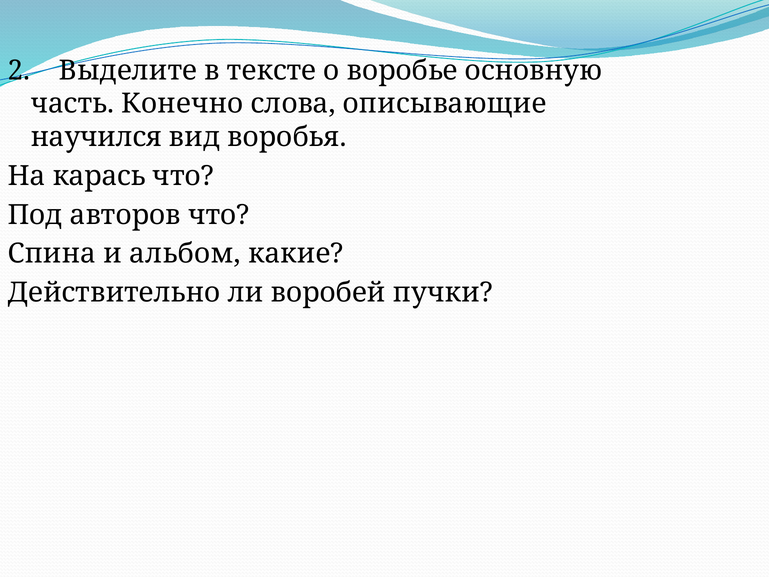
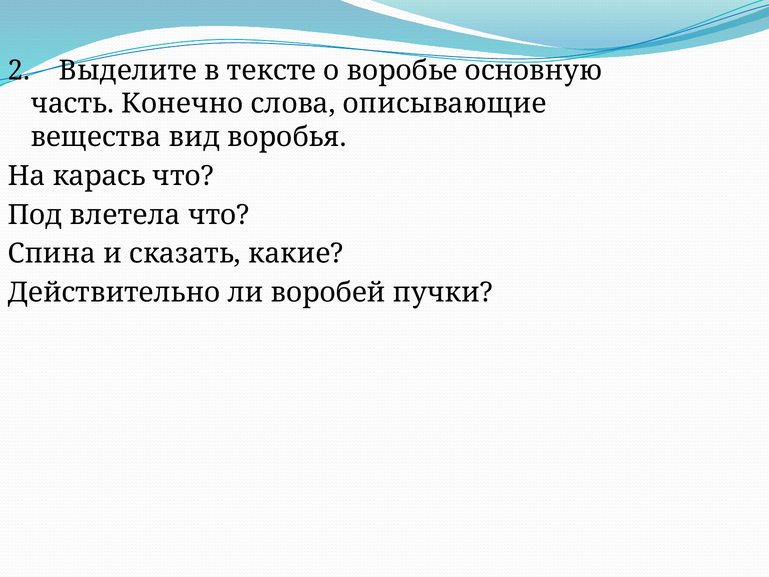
научился: научился -> вещества
авторов: авторов -> влетела
альбом: альбом -> сказать
